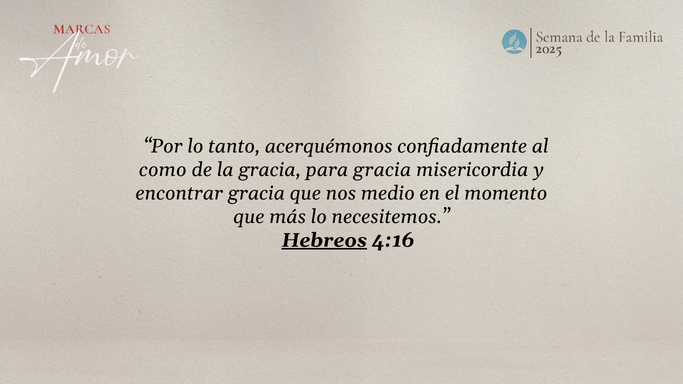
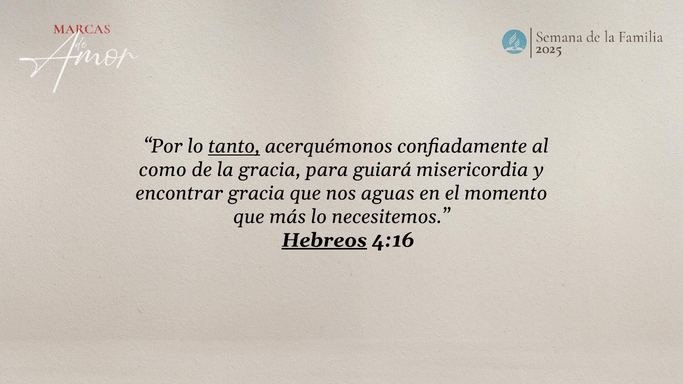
tanto underline: none -> present
para gracia: gracia -> guiará
medio: medio -> aguas
